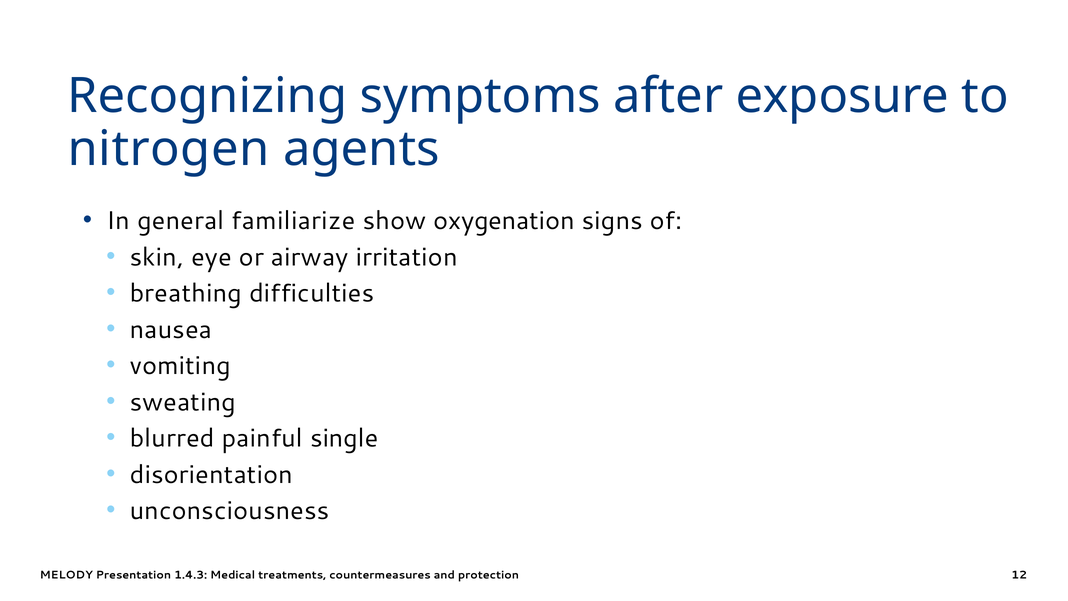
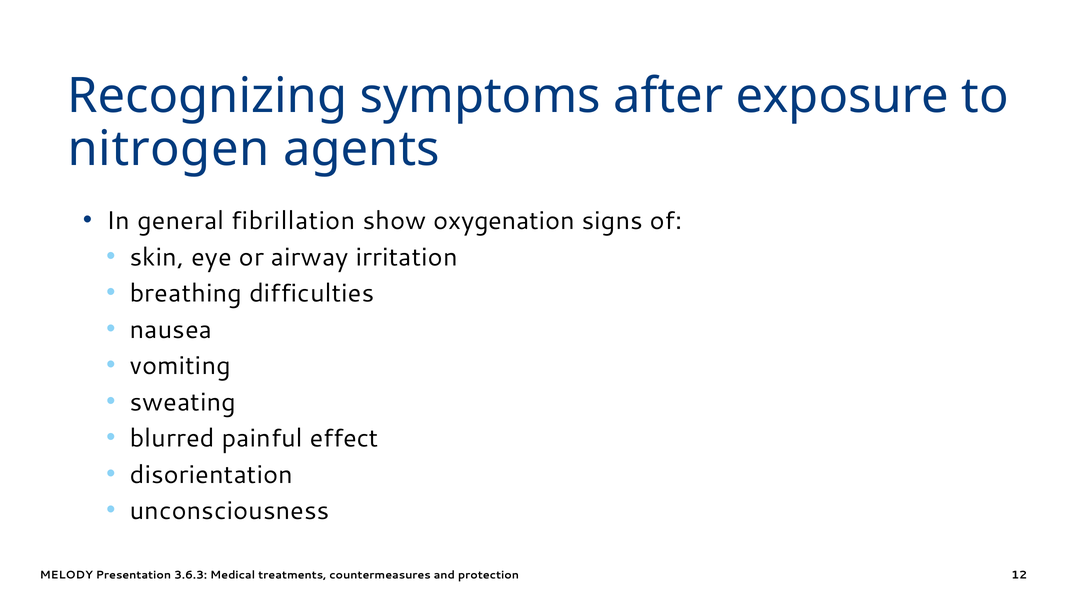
familiarize: familiarize -> fibrillation
single: single -> effect
1.4.3: 1.4.3 -> 3.6.3
